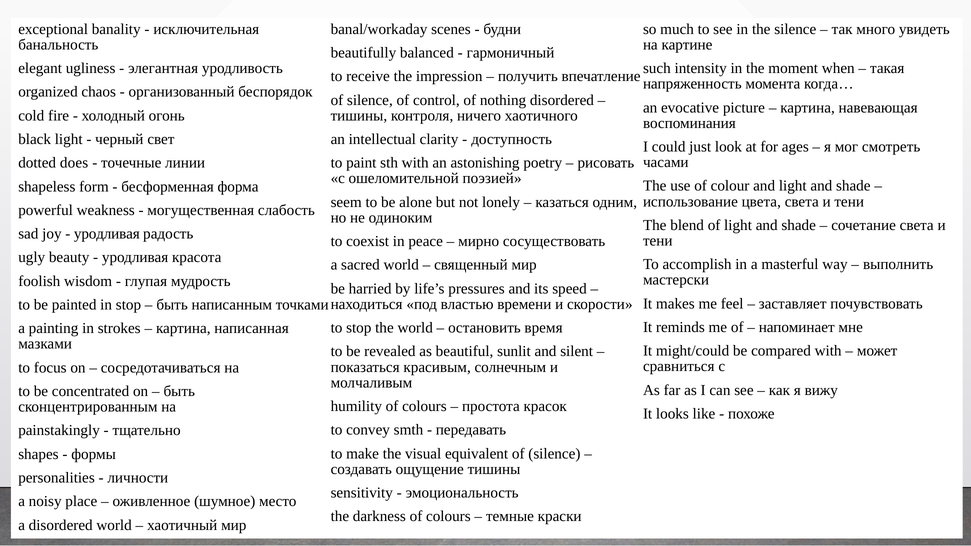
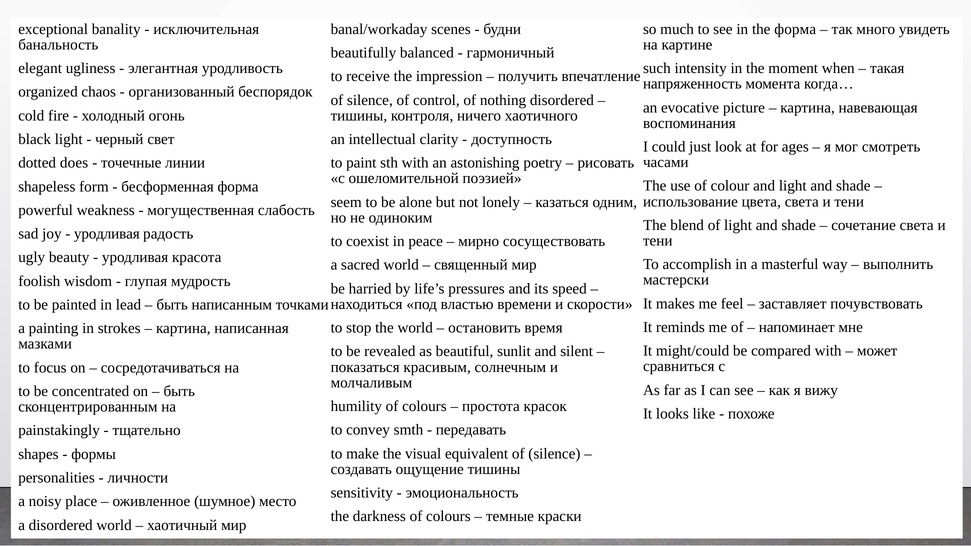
the silence: silence -> форма
in stop: stop -> lead
